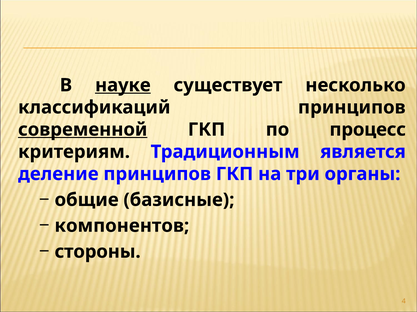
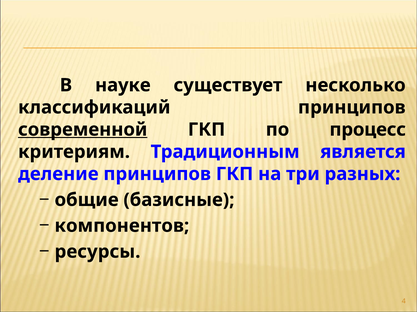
науке underline: present -> none
органы: органы -> разных
стороны: стороны -> ресурсы
